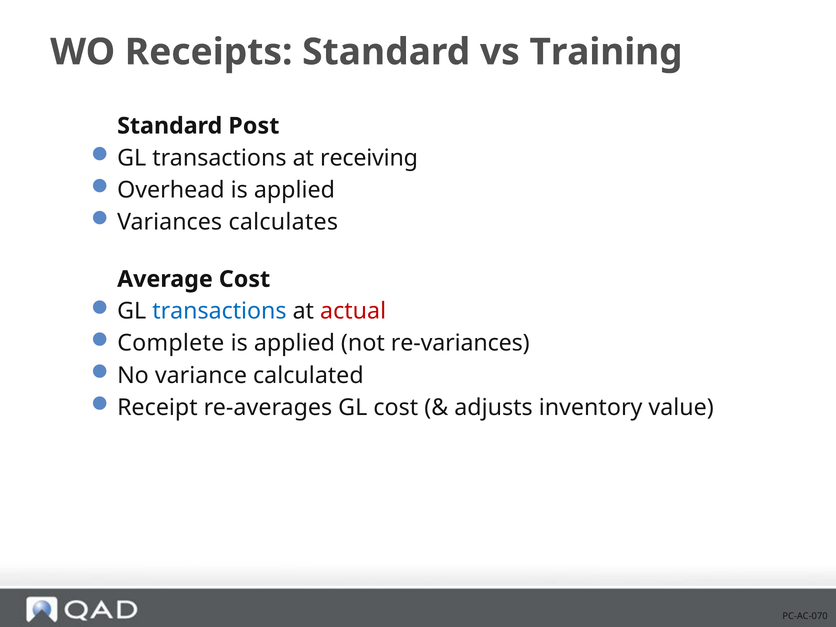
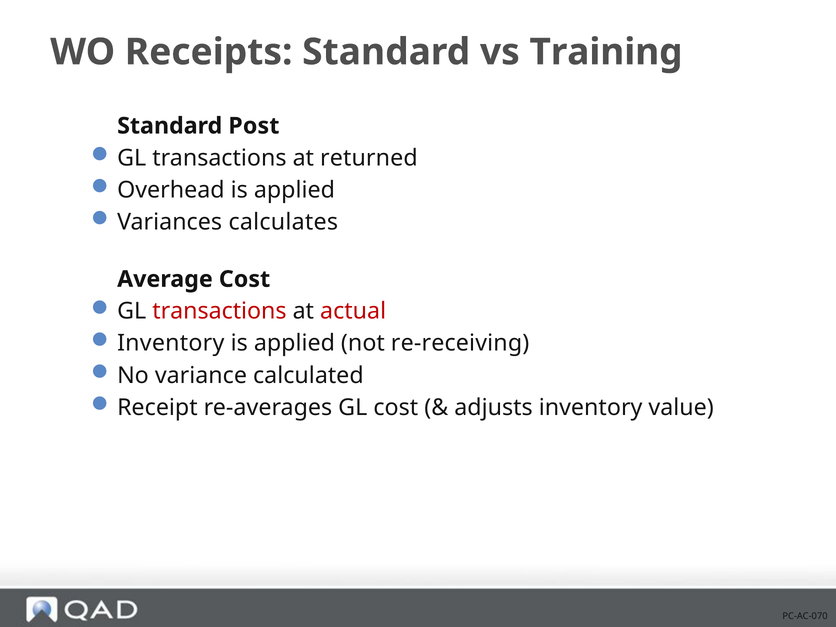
receiving: receiving -> returned
transactions at (219, 311) colour: blue -> red
Complete at (171, 343): Complete -> Inventory
re-variances: re-variances -> re-receiving
